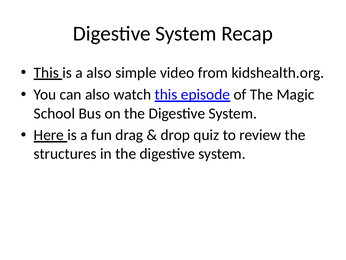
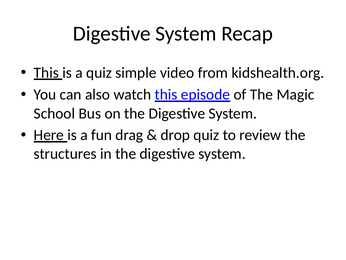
a also: also -> quiz
